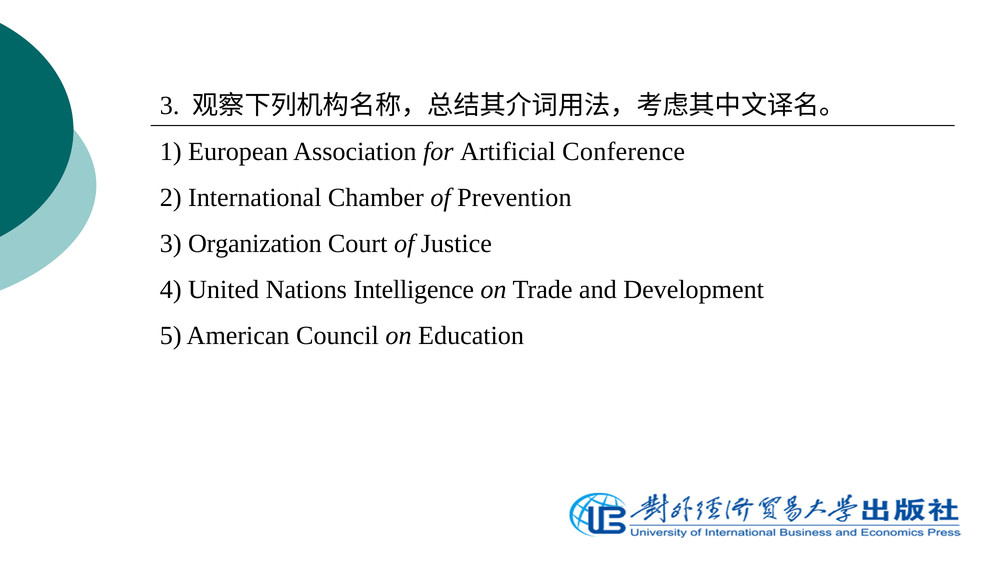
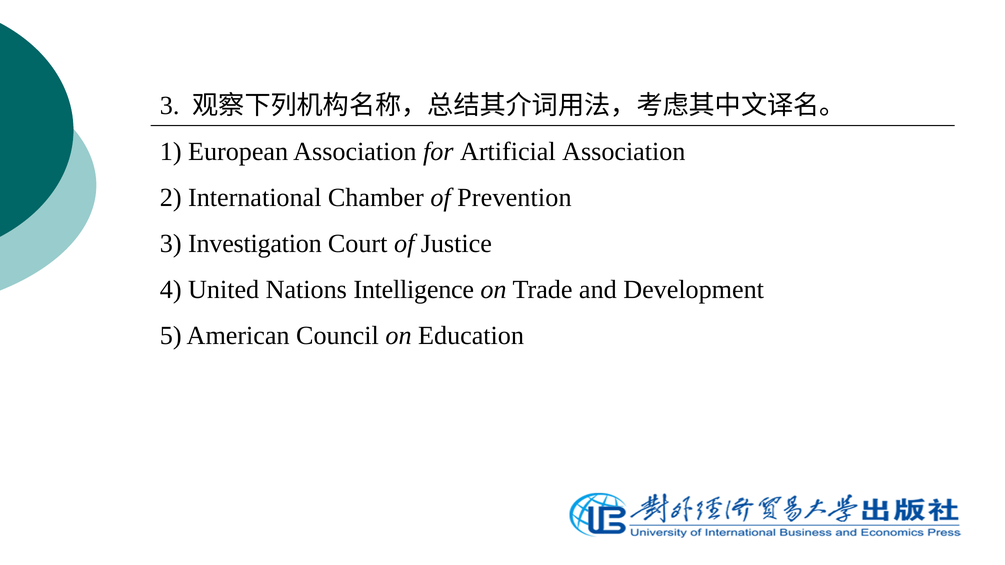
Artificial Conference: Conference -> Association
Organization: Organization -> Investigation
